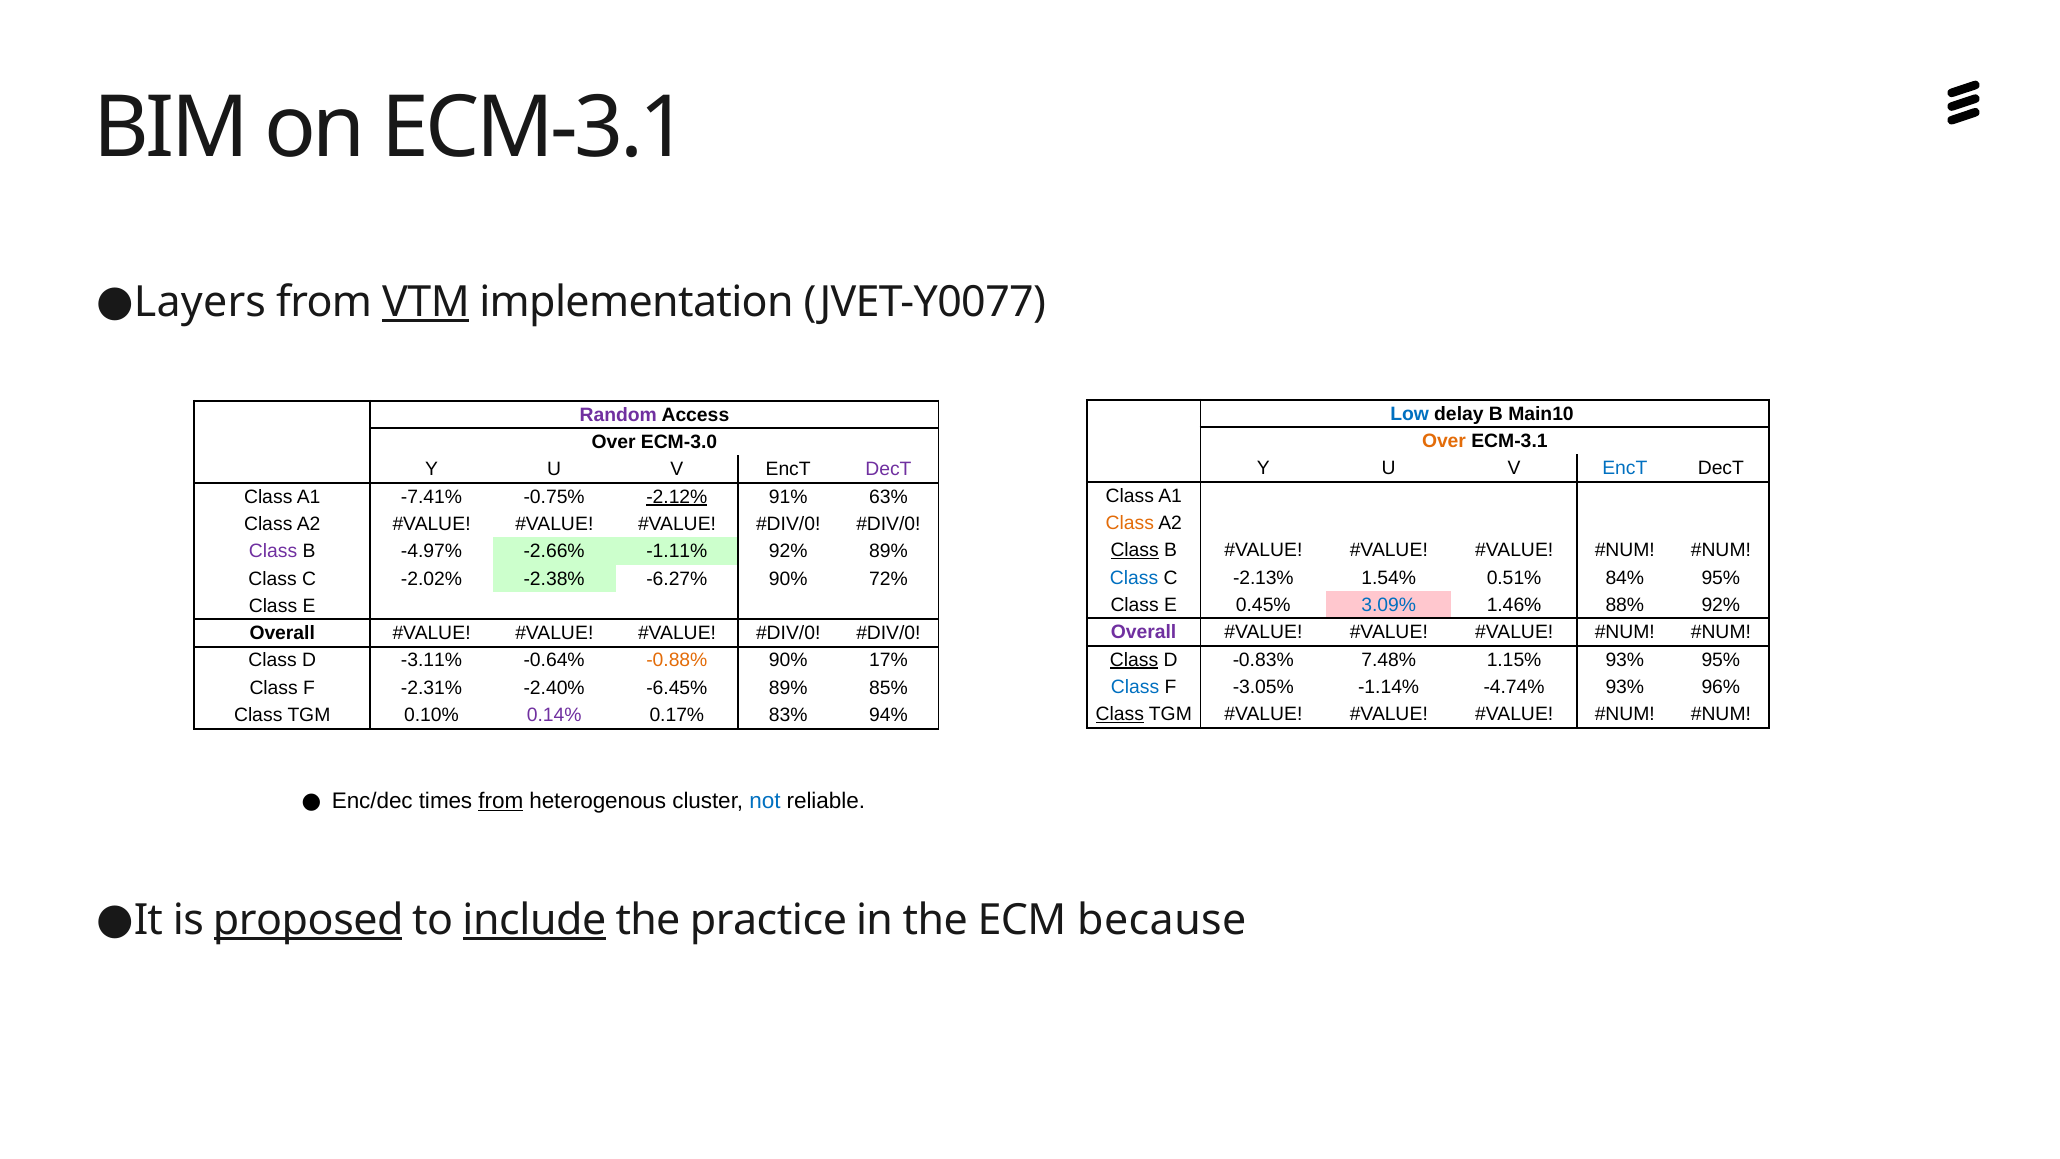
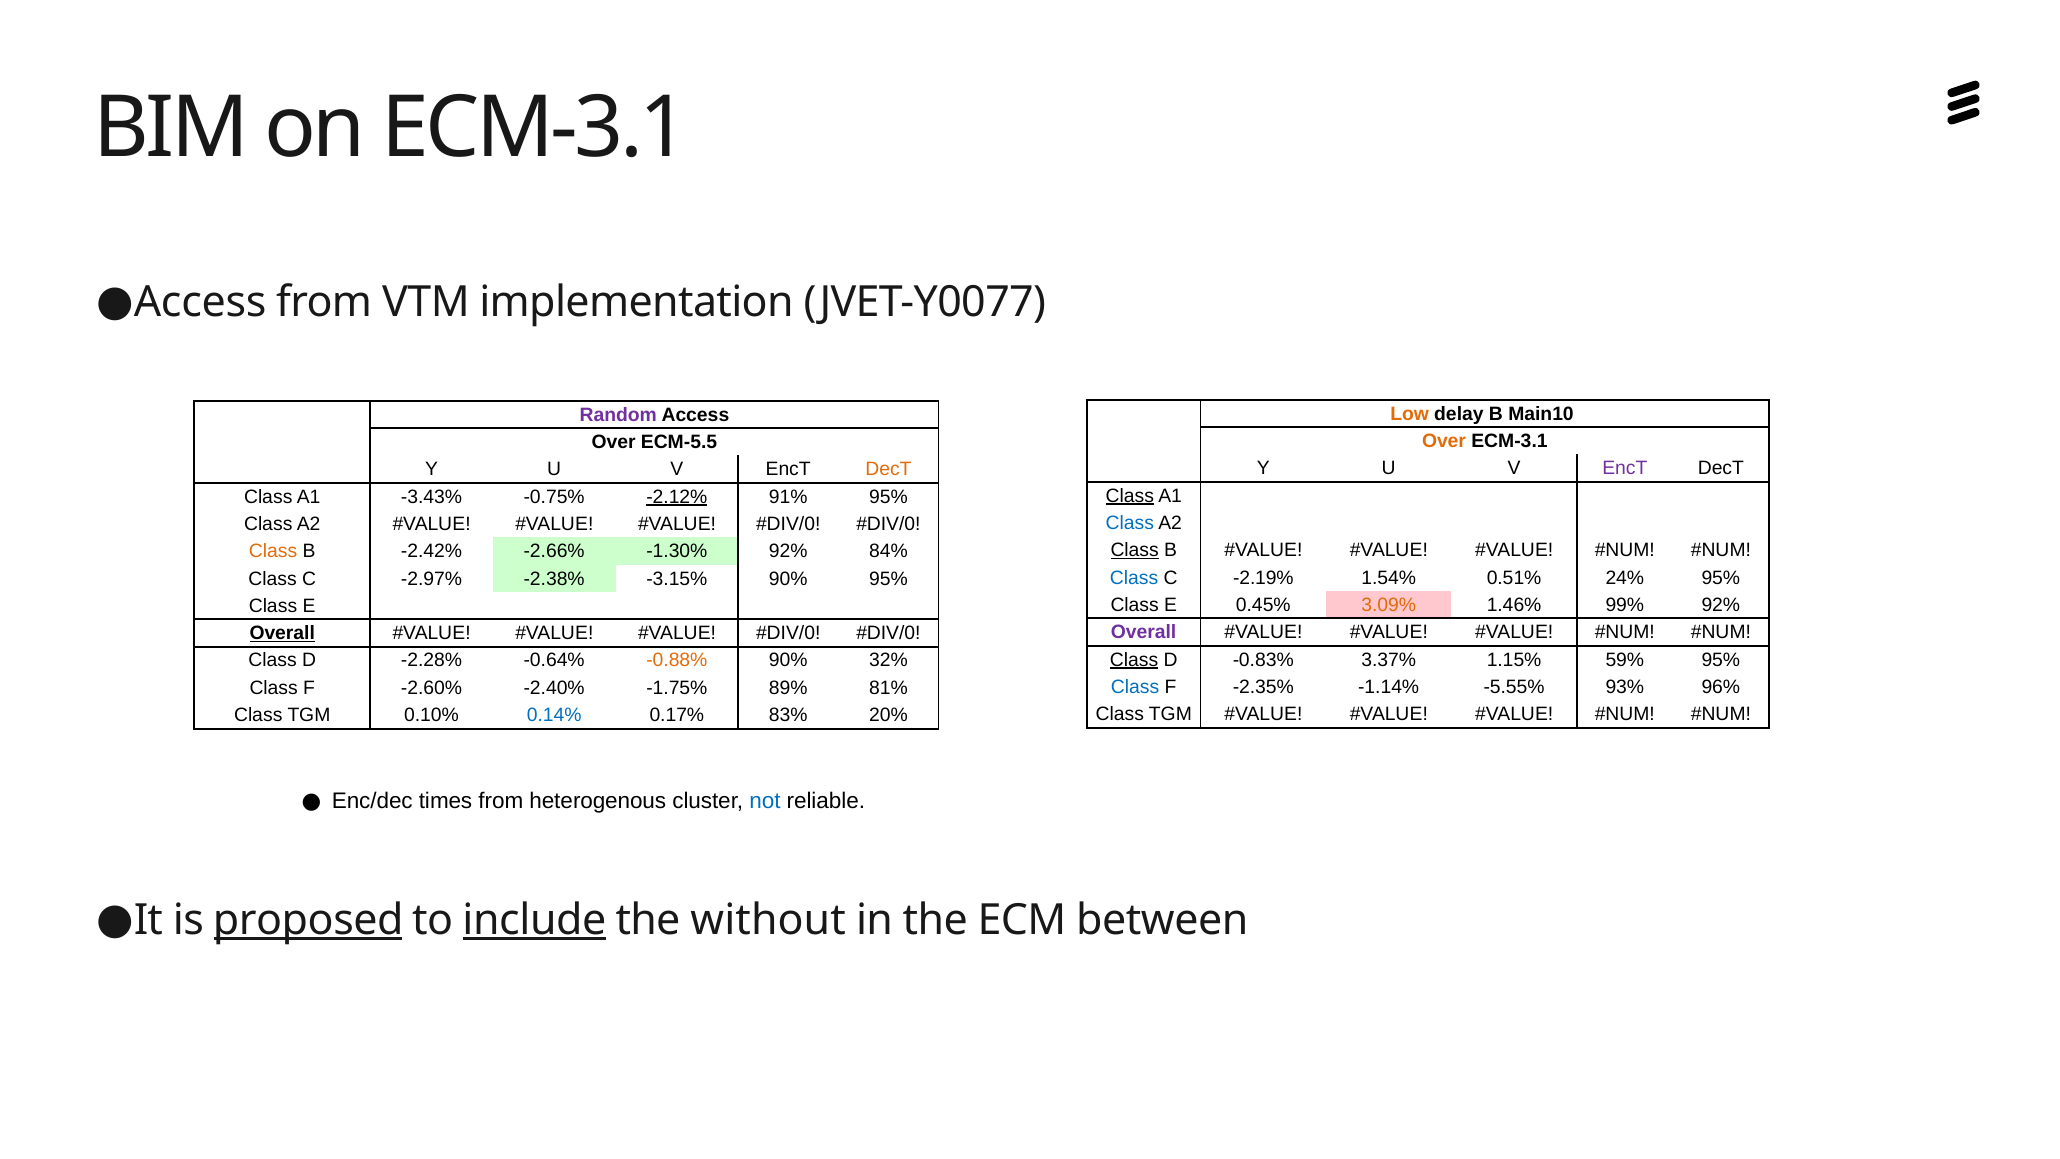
Layers at (200, 302): Layers -> Access
VTM underline: present -> none
Low colour: blue -> orange
ECM-3.0: ECM-3.0 -> ECM-5.5
EncT at (1625, 468) colour: blue -> purple
DecT at (888, 469) colour: purple -> orange
Class at (1130, 496) underline: none -> present
-7.41%: -7.41% -> -3.43%
91% 63%: 63% -> 95%
Class at (1130, 523) colour: orange -> blue
Class at (273, 551) colour: purple -> orange
-4.97%: -4.97% -> -2.42%
-1.11%: -1.11% -> -1.30%
92% 89%: 89% -> 84%
-2.13%: -2.13% -> -2.19%
84%: 84% -> 24%
-2.02%: -2.02% -> -2.97%
-6.27%: -6.27% -> -3.15%
90% 72%: 72% -> 95%
3.09% colour: blue -> orange
88%: 88% -> 99%
Overall at (282, 633) underline: none -> present
7.48%: 7.48% -> 3.37%
1.15% 93%: 93% -> 59%
-3.11%: -3.11% -> -2.28%
17%: 17% -> 32%
-3.05%: -3.05% -> -2.35%
-4.74%: -4.74% -> -5.55%
-2.31%: -2.31% -> -2.60%
-6.45%: -6.45% -> -1.75%
85%: 85% -> 81%
Class at (1120, 714) underline: present -> none
0.14% colour: purple -> blue
94%: 94% -> 20%
from at (501, 801) underline: present -> none
practice: practice -> without
because: because -> between
